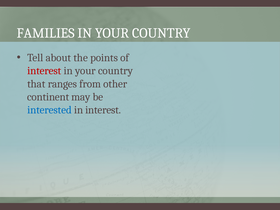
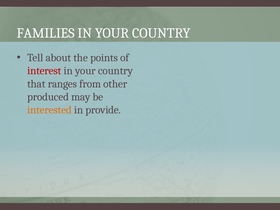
continent: continent -> produced
interested colour: blue -> orange
in interest: interest -> provide
